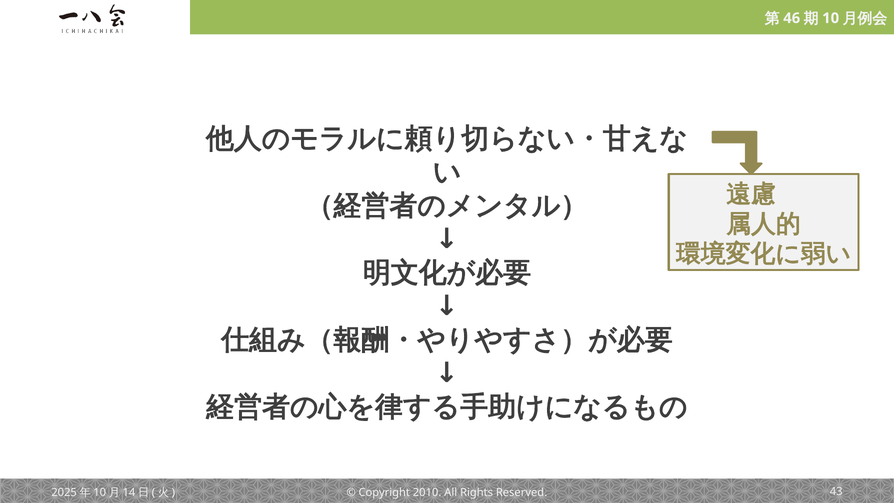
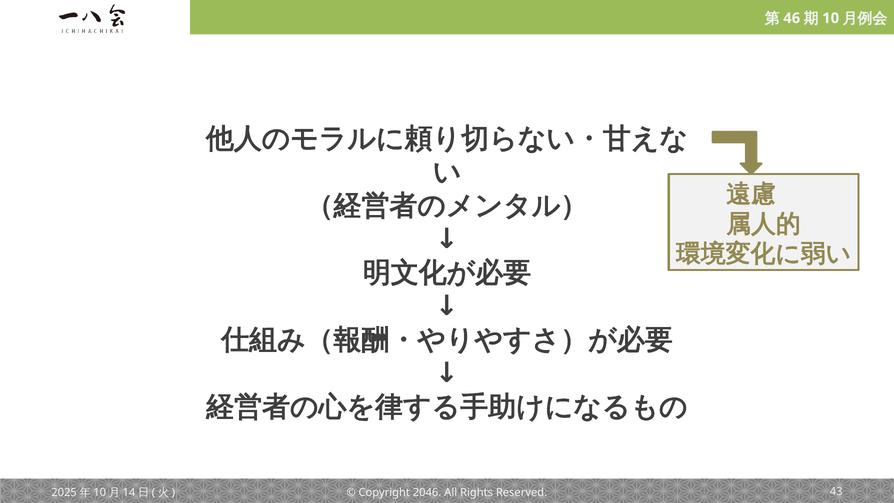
2010: 2010 -> 2046
